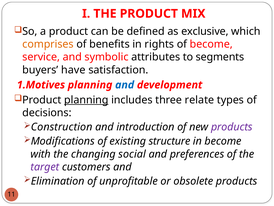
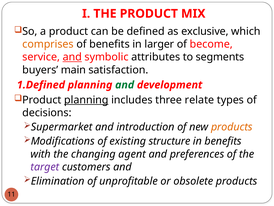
rights: rights -> larger
and at (72, 57) underline: none -> present
have: have -> main
1.Motives: 1.Motives -> 1.Defined
and at (125, 85) colour: blue -> green
Construction: Construction -> Supermarket
products at (232, 127) colour: purple -> orange
in become: become -> benefits
social: social -> agent
